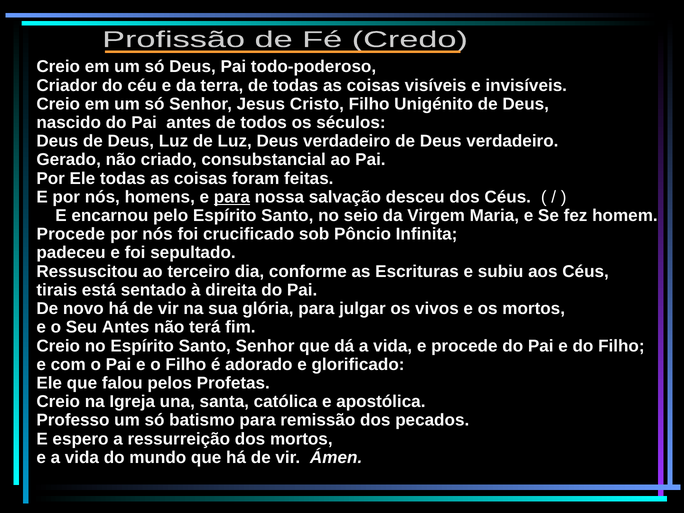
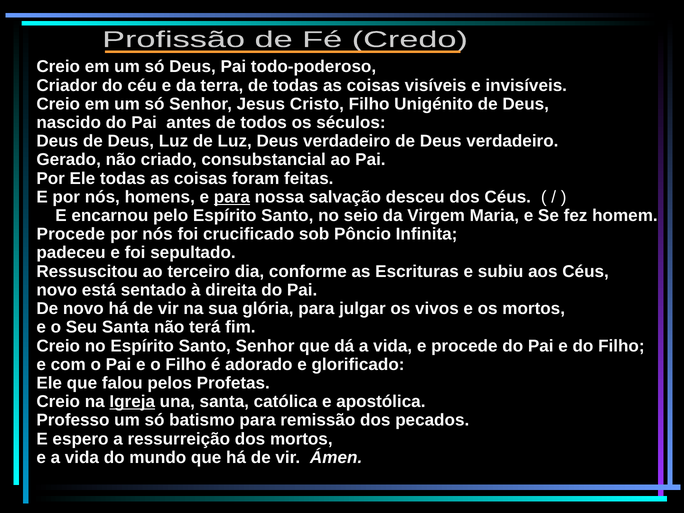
tirais at (57, 290): tirais -> novo
Seu Antes: Antes -> Santa
Igreja underline: none -> present
